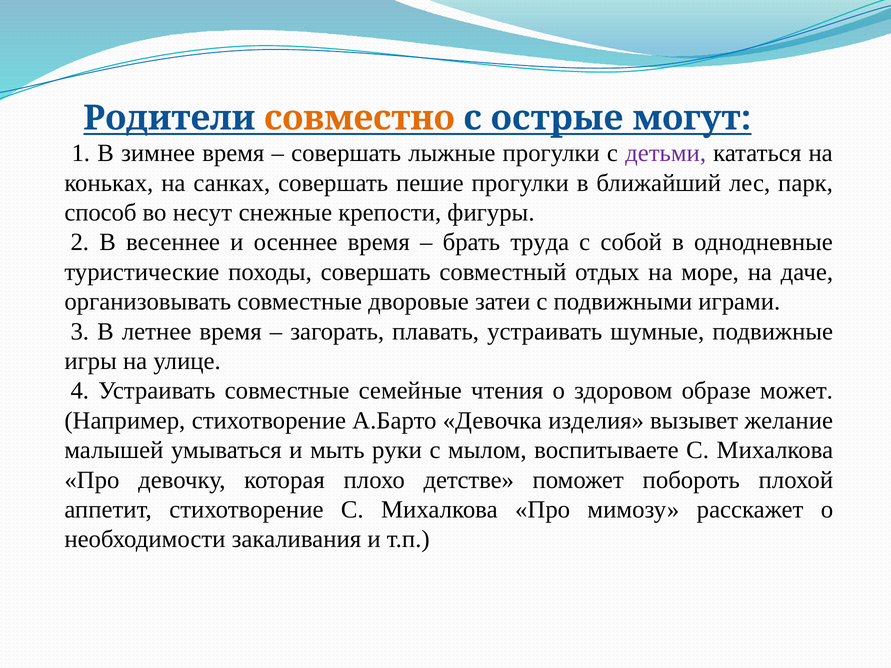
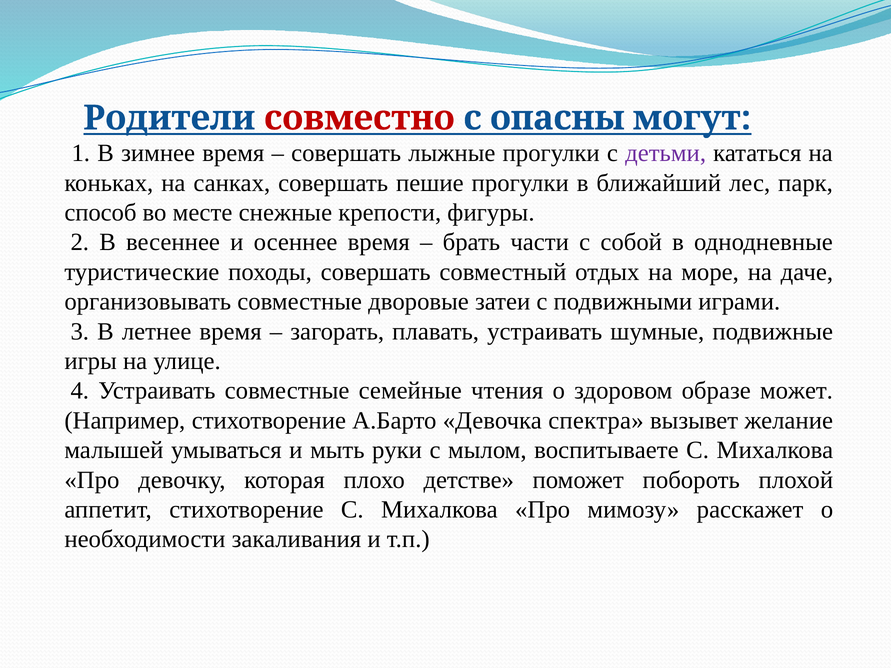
совместно colour: orange -> red
острые: острые -> опасны
несут: несут -> месте
труда: труда -> части
изделия: изделия -> спектра
